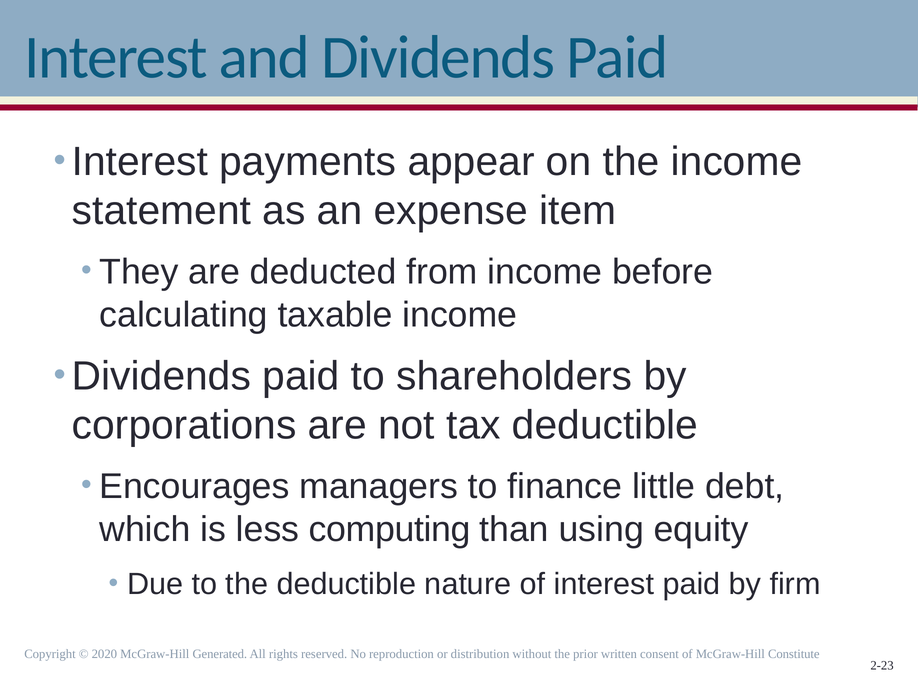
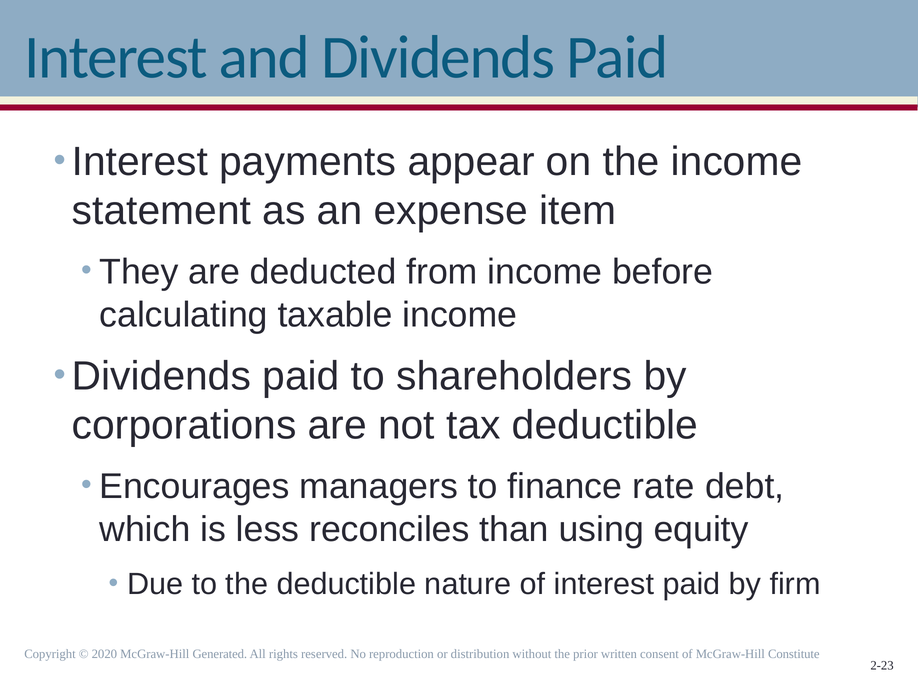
little: little -> rate
computing: computing -> reconciles
